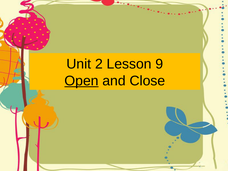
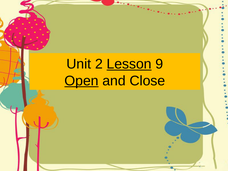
Lesson underline: none -> present
